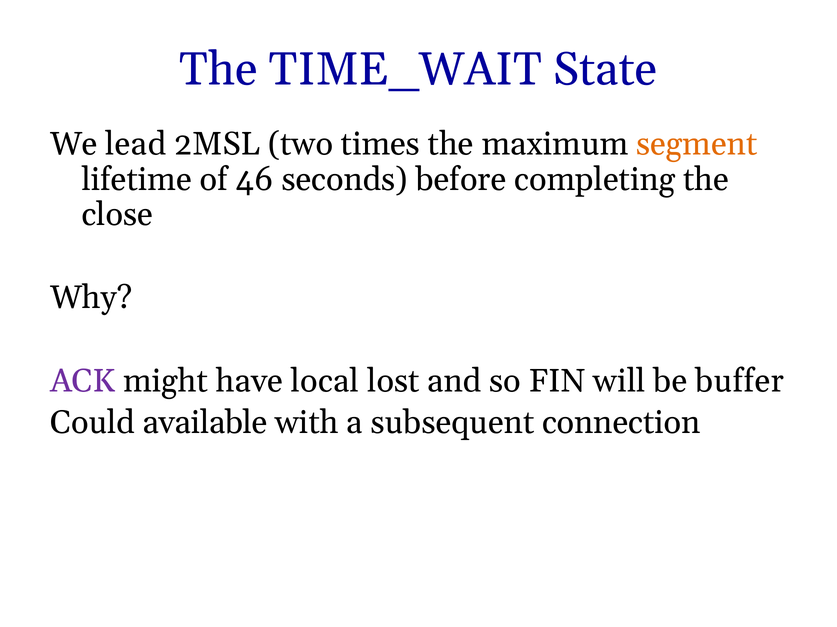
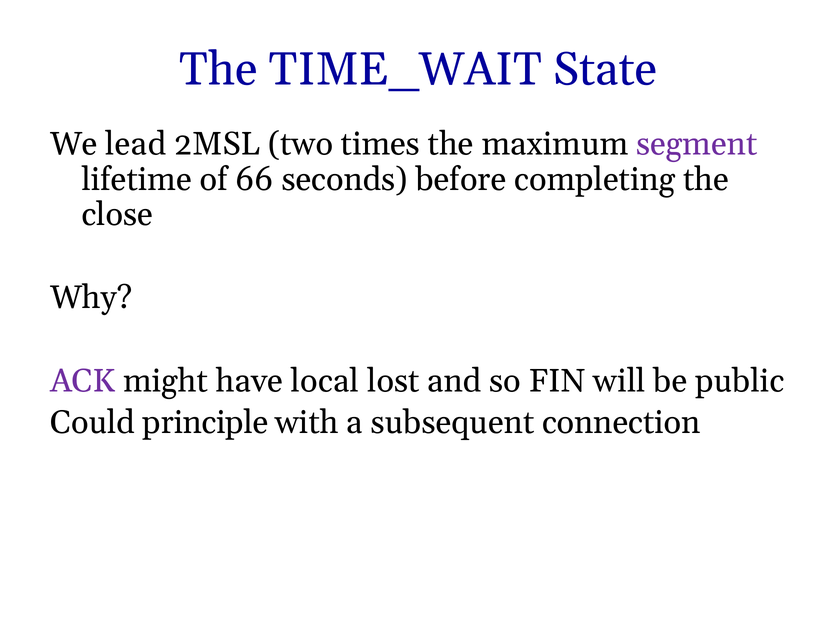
segment colour: orange -> purple
46: 46 -> 66
buffer: buffer -> public
available: available -> principle
